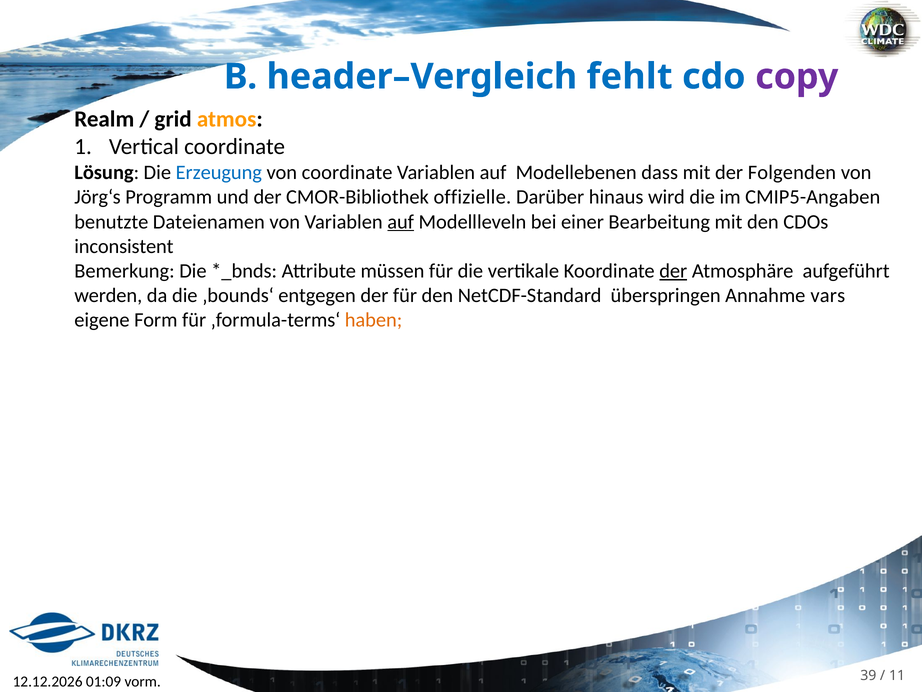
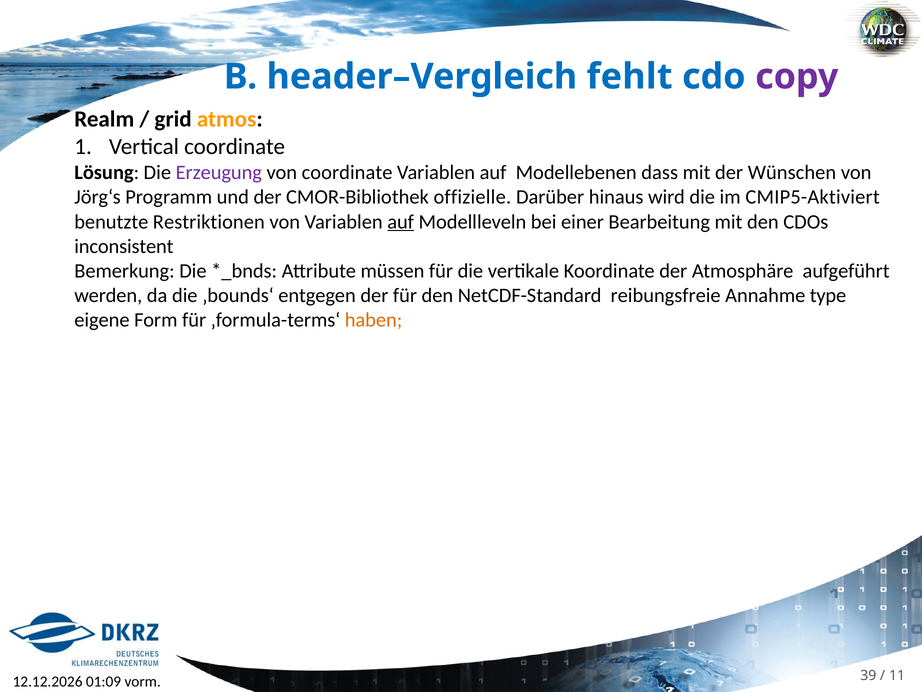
Erzeugung colour: blue -> purple
Folgenden: Folgenden -> Wünschen
CMIP5-Angaben: CMIP5-Angaben -> CMIP5-Aktiviert
Dateienamen: Dateienamen -> Restriktionen
der at (673, 271) underline: present -> none
überspringen: überspringen -> reibungsfreie
vars: vars -> type
